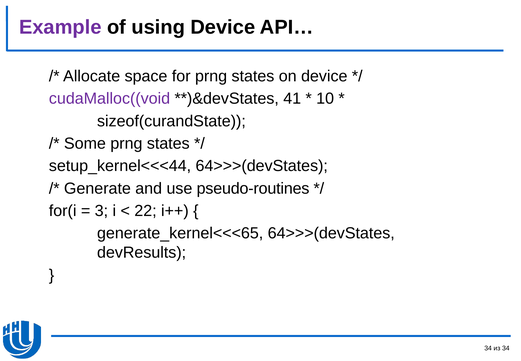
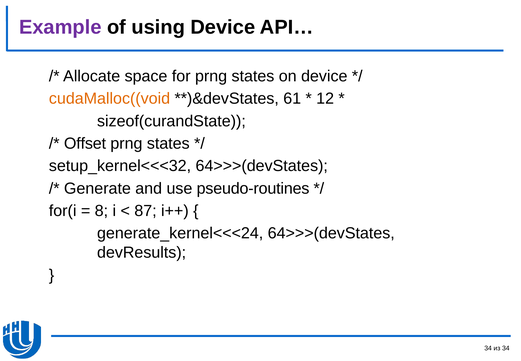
cudaMalloc((void colour: purple -> orange
41: 41 -> 61
10: 10 -> 12
Some: Some -> Offset
setup_kernel<<<44: setup_kernel<<<44 -> setup_kernel<<<32
3: 3 -> 8
22: 22 -> 87
generate_kernel<<<65: generate_kernel<<<65 -> generate_kernel<<<24
